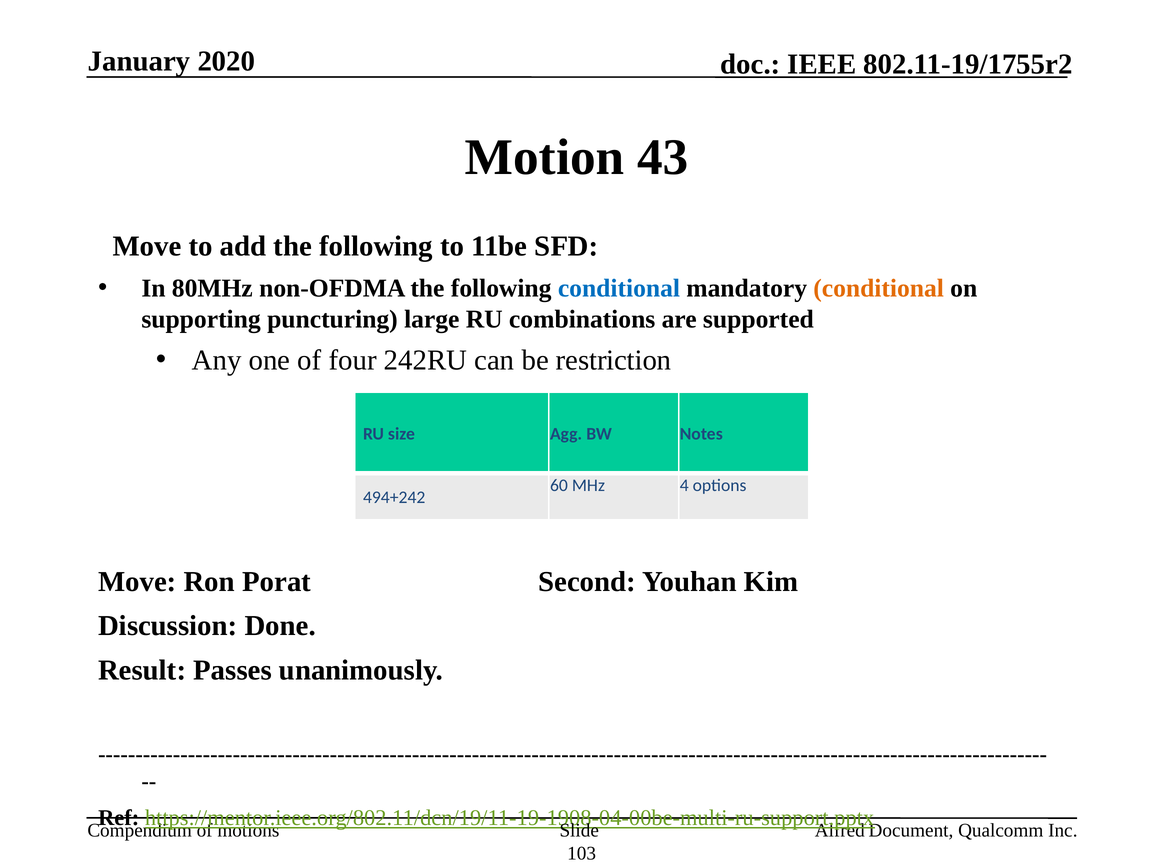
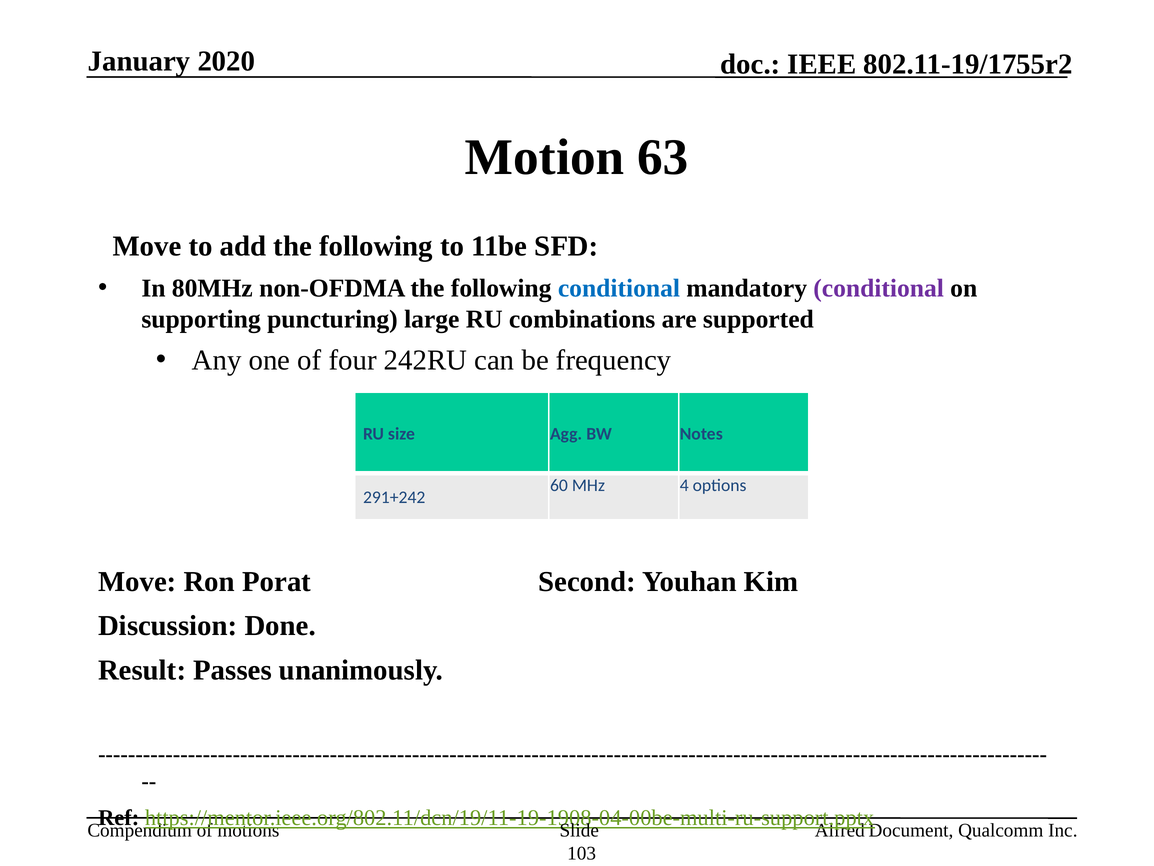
43: 43 -> 63
conditional at (879, 288) colour: orange -> purple
restriction: restriction -> frequency
494+242: 494+242 -> 291+242
